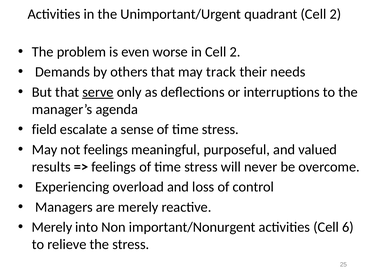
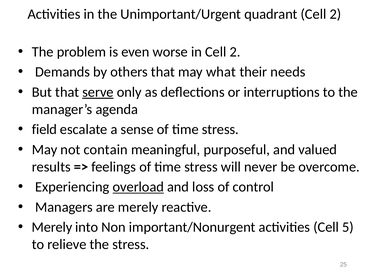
track: track -> what
not feelings: feelings -> contain
overload underline: none -> present
6: 6 -> 5
